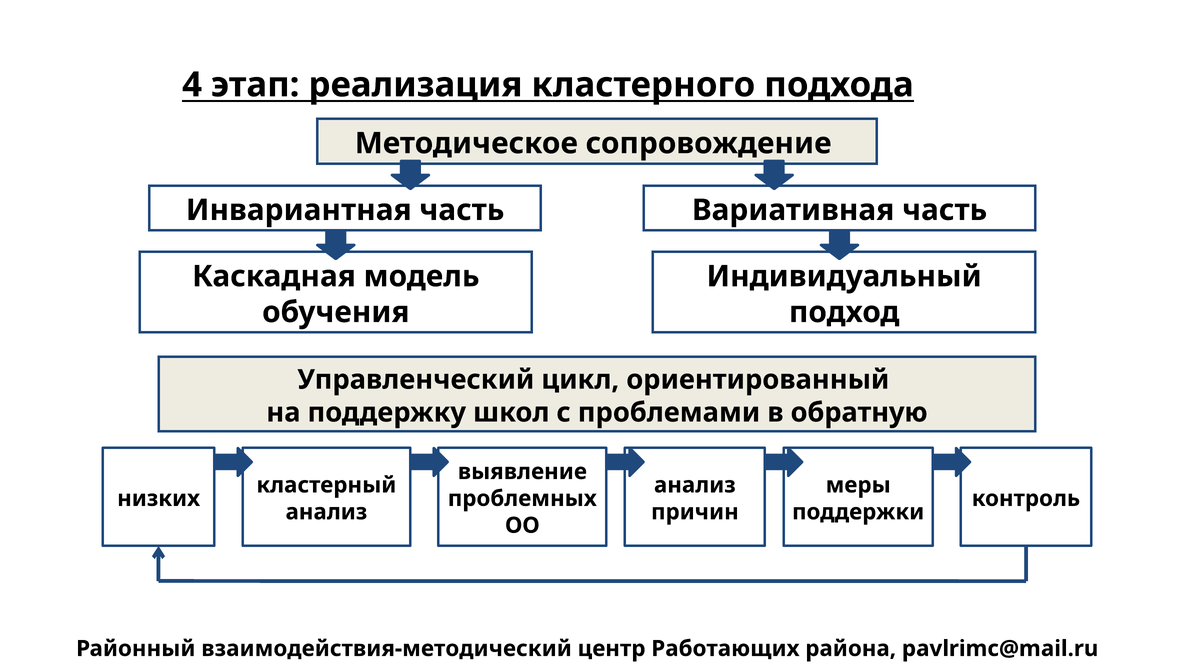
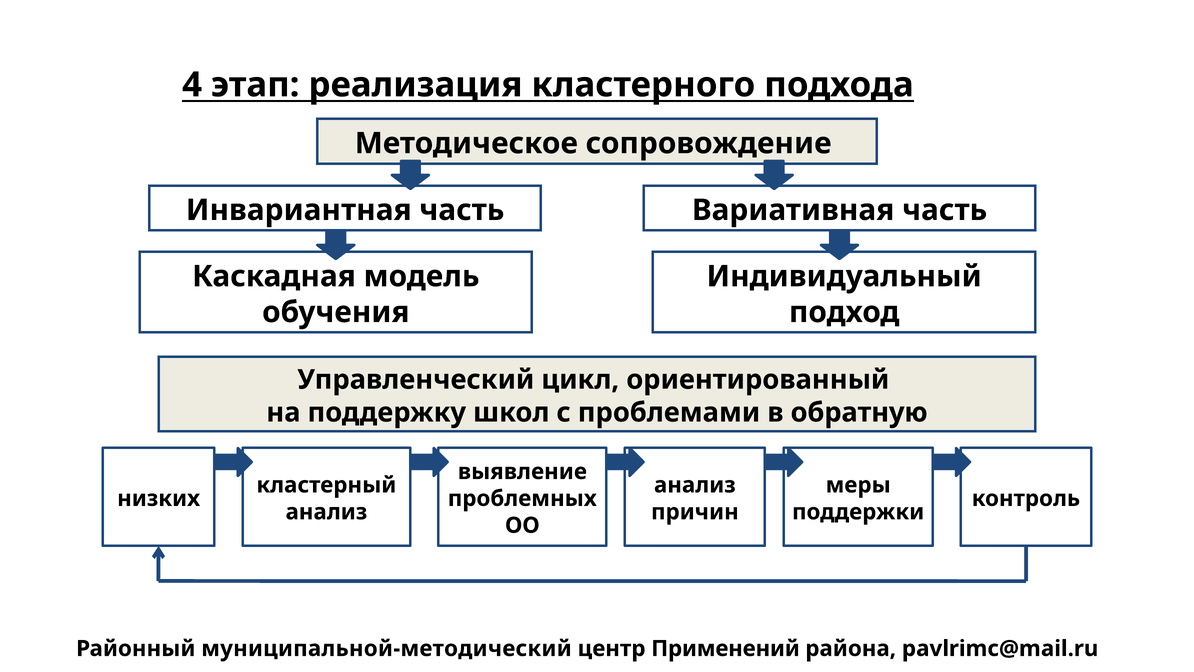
взаимодействия-методический: взаимодействия-методический -> муниципальной-методический
Работающих: Работающих -> Применений
